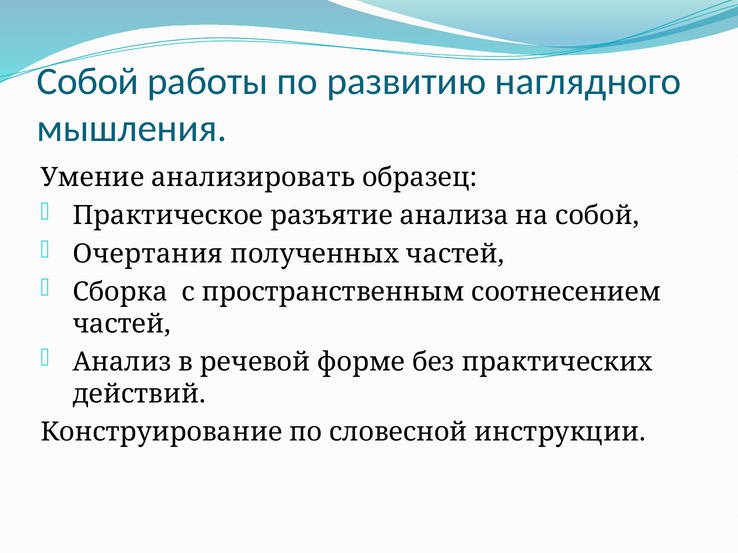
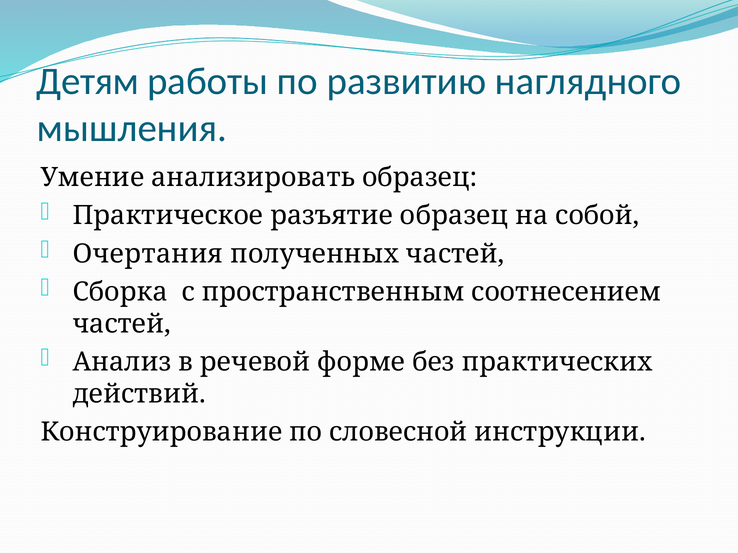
Собой at (88, 82): Собой -> Детям
разъятие анализа: анализа -> образец
